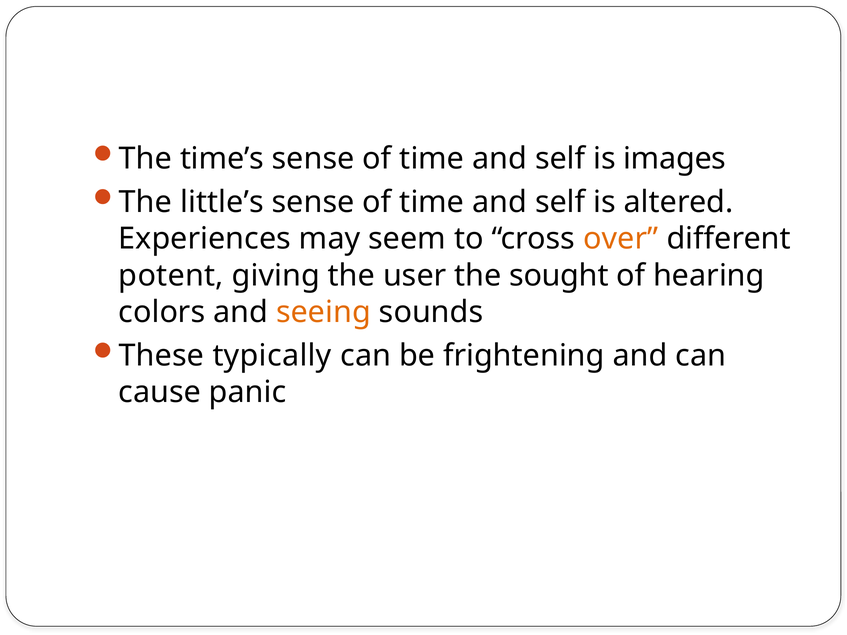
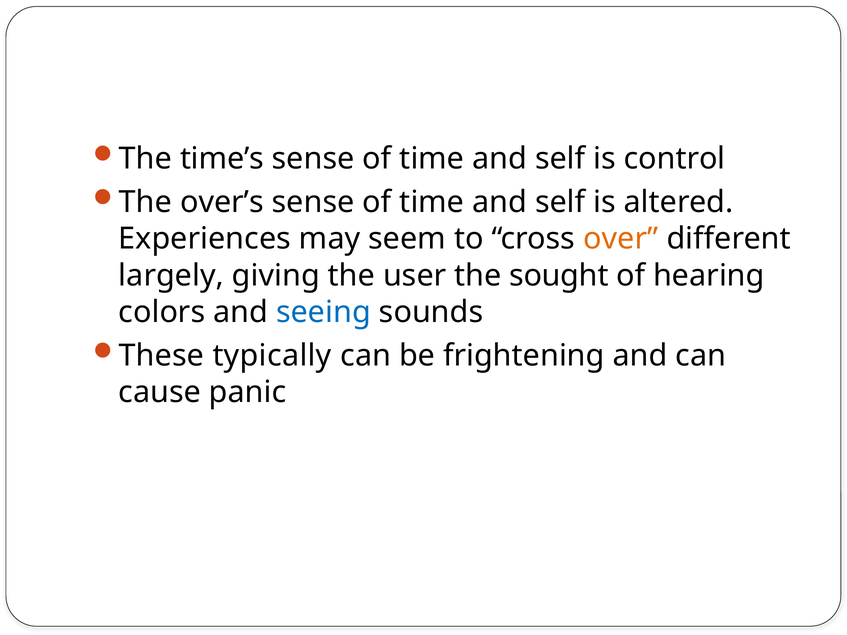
images: images -> control
little’s: little’s -> over’s
potent: potent -> largely
seeing colour: orange -> blue
